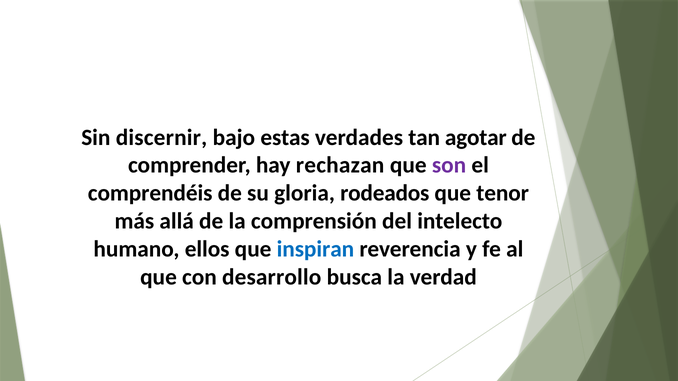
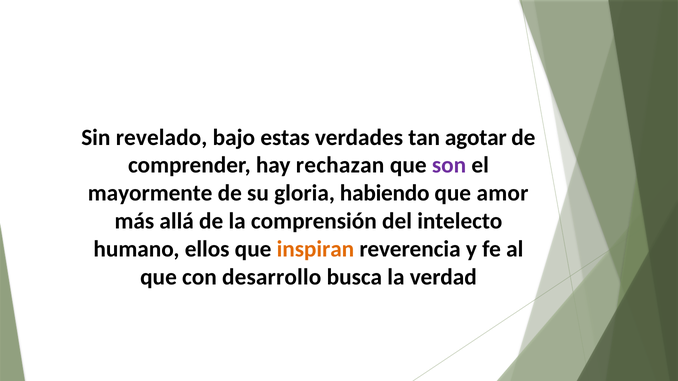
discernir: discernir -> revelado
comprendéis: comprendéis -> mayormente
rodeados: rodeados -> habiendo
tenor: tenor -> amor
inspiran colour: blue -> orange
